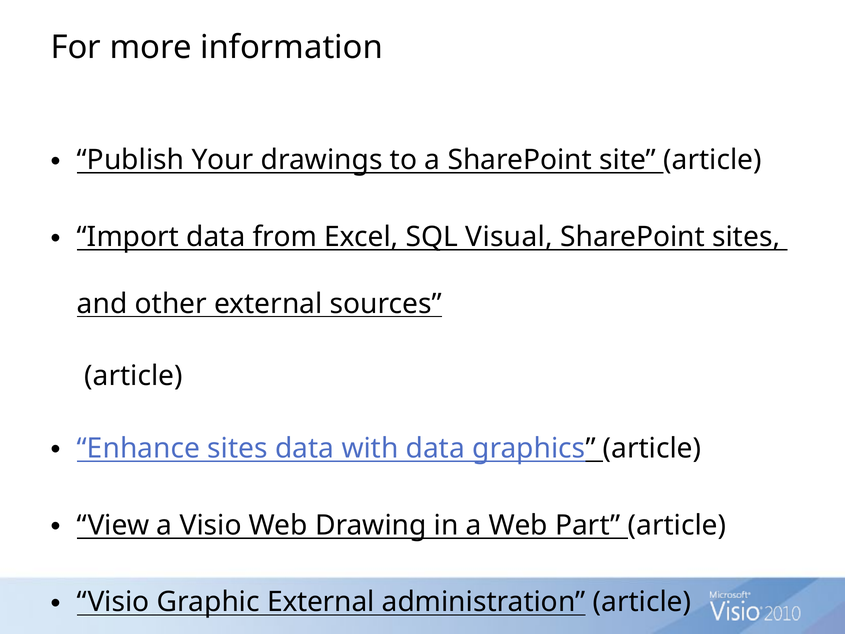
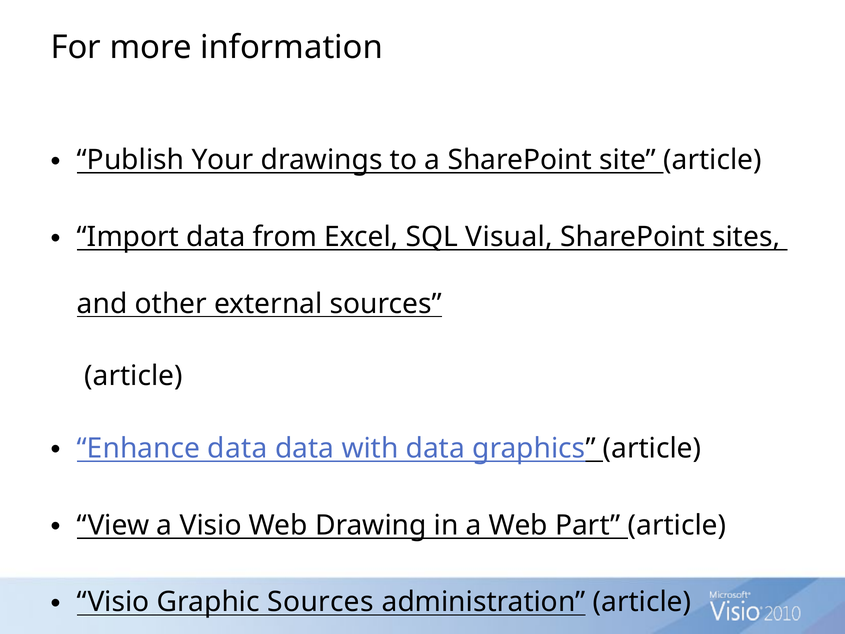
Enhance sites: sites -> data
Graphic External: External -> Sources
